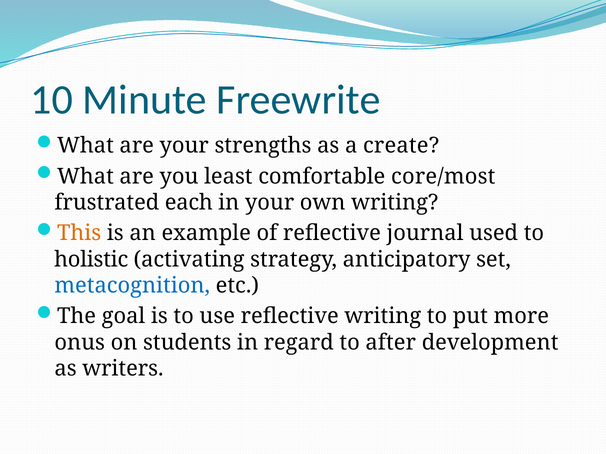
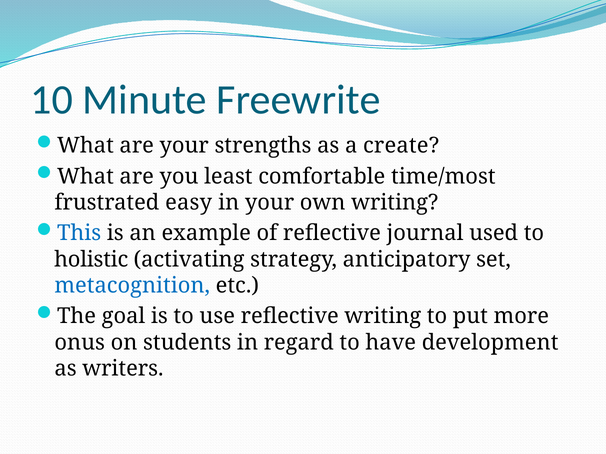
core/most: core/most -> time/most
each: each -> easy
This colour: orange -> blue
after: after -> have
